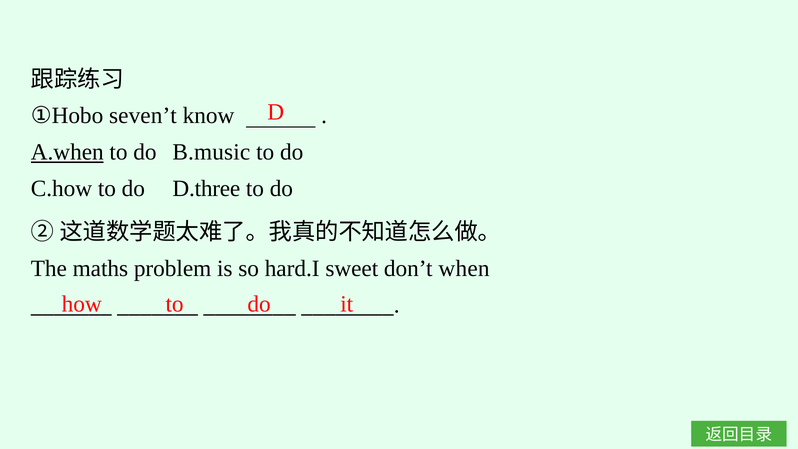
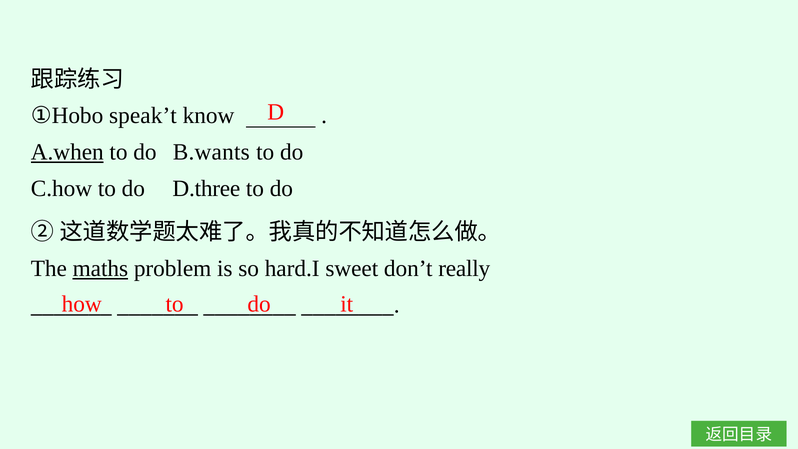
seven’t: seven’t -> speak’t
B.music: B.music -> B.wants
maths underline: none -> present
when: when -> really
